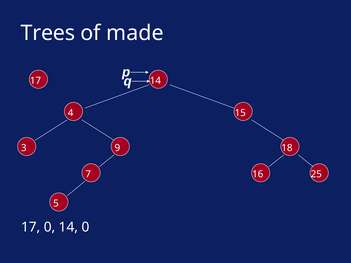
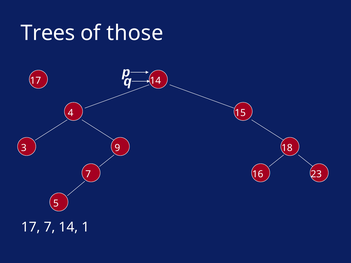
made: made -> those
25: 25 -> 23
17 0: 0 -> 7
14 0: 0 -> 1
